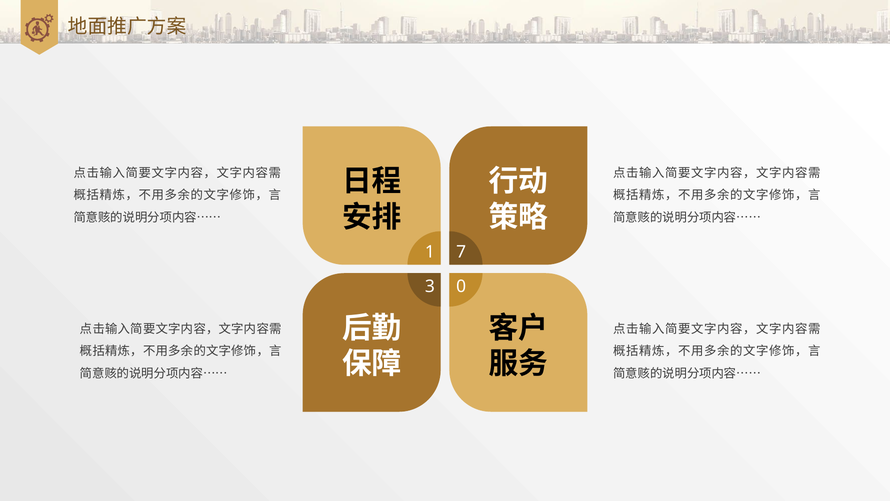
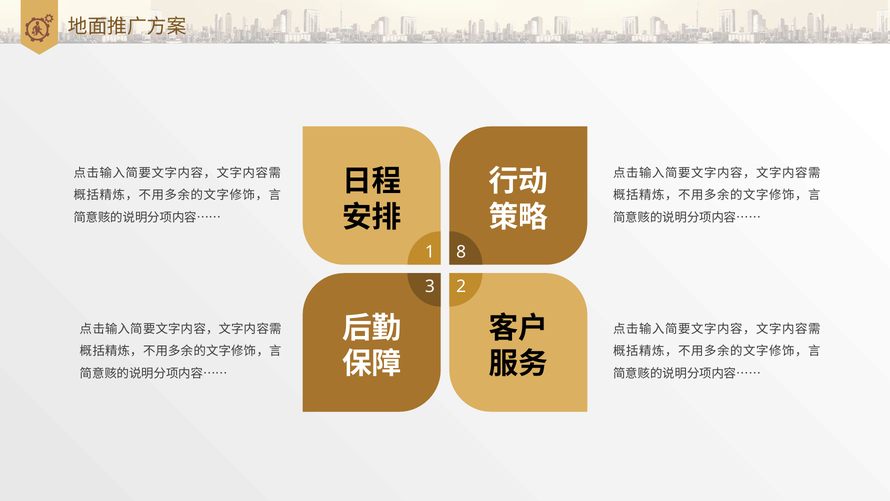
7: 7 -> 8
0: 0 -> 2
